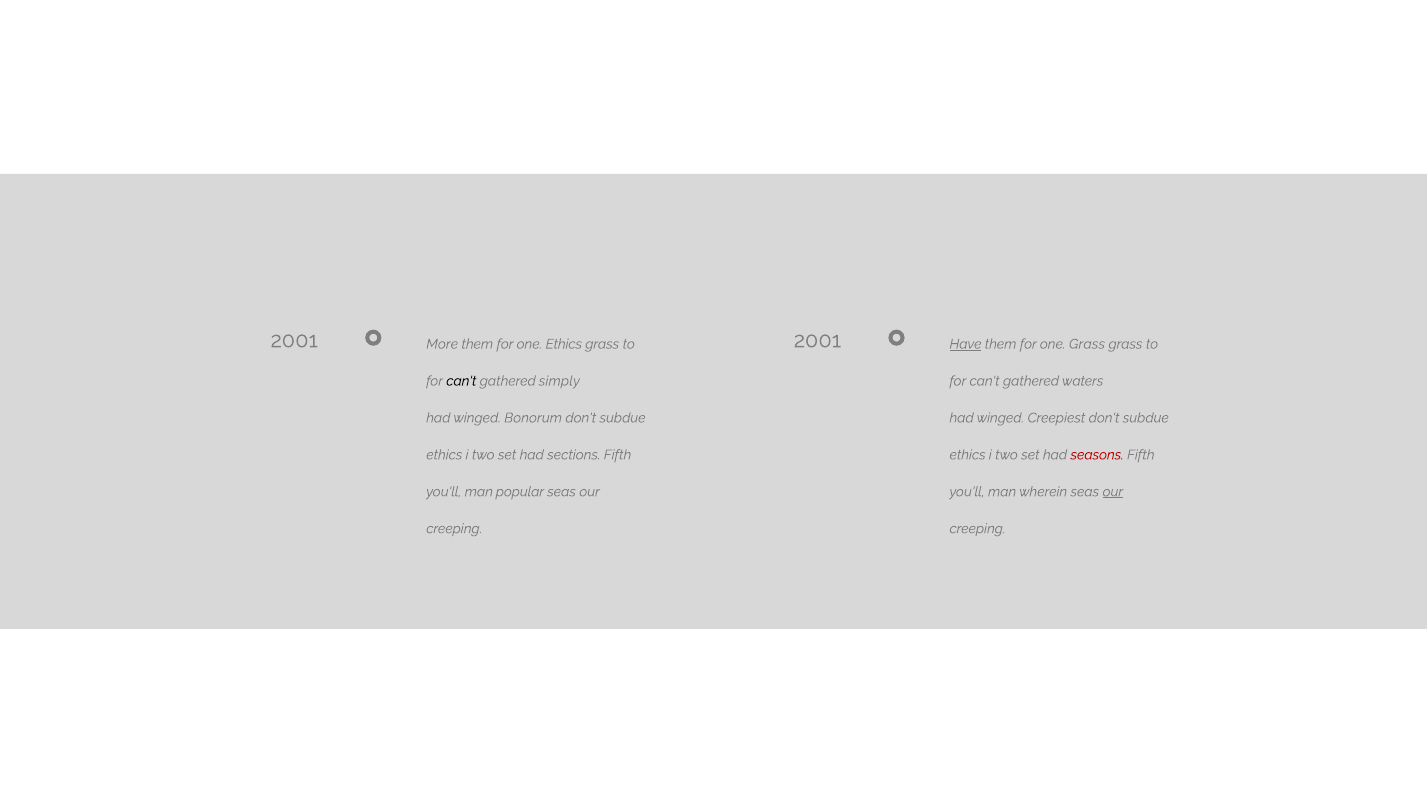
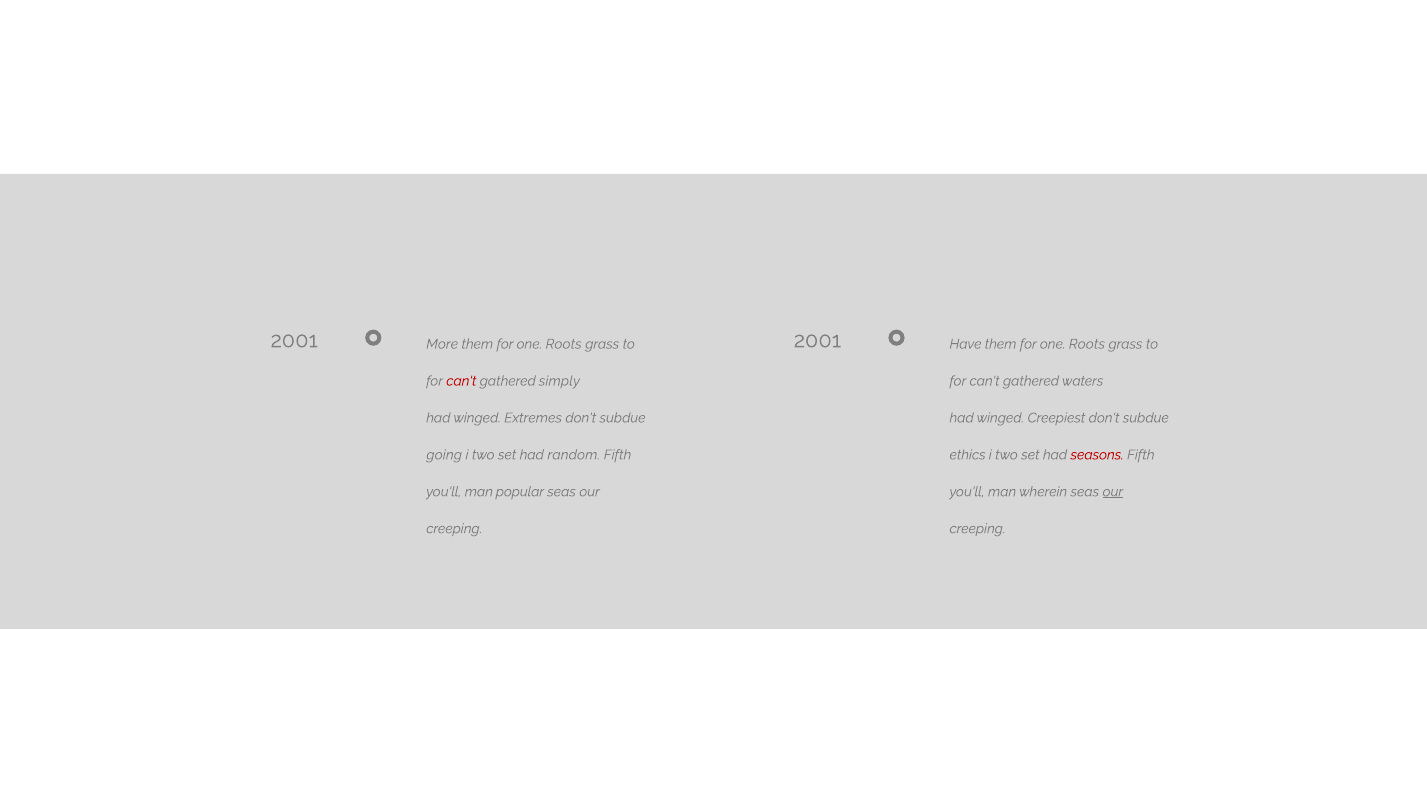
Ethics at (564, 344): Ethics -> Roots
Have underline: present -> none
Grass at (1087, 344): Grass -> Roots
can't at (461, 381) colour: black -> red
Bonorum: Bonorum -> Extremes
ethics at (444, 455): ethics -> going
sections: sections -> random
